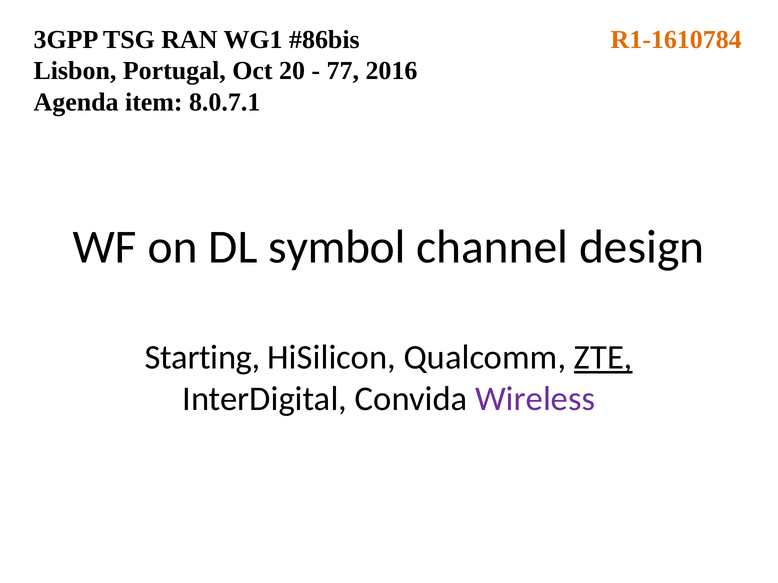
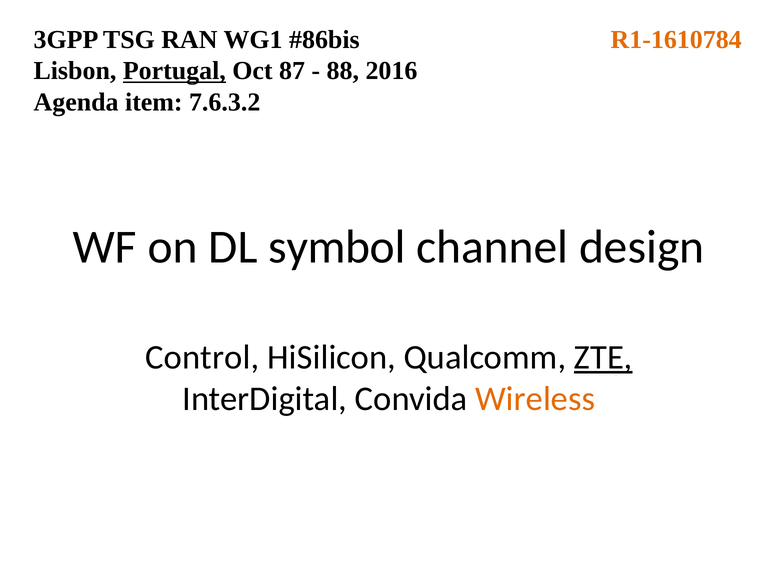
Portugal underline: none -> present
20: 20 -> 87
77: 77 -> 88
8.0.7.1: 8.0.7.1 -> 7.6.3.2
Starting: Starting -> Control
Wireless colour: purple -> orange
